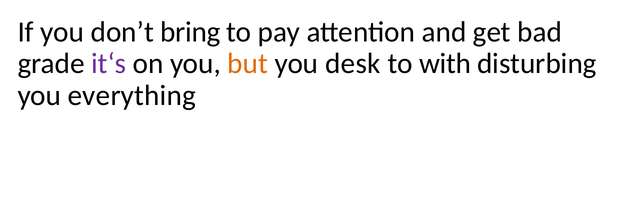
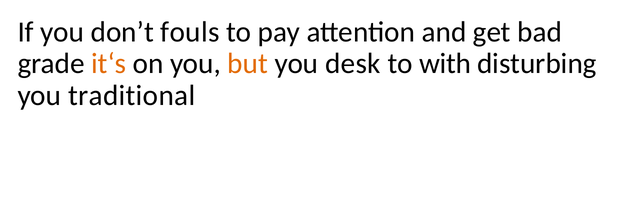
bring: bring -> fouls
it‘s colour: purple -> orange
everything: everything -> traditional
